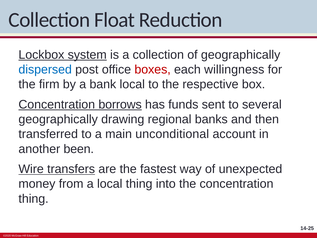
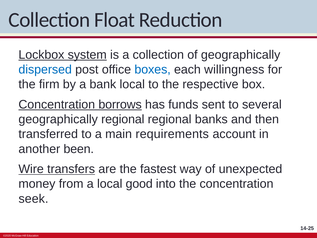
boxes colour: red -> blue
geographically drawing: drawing -> regional
unconditional: unconditional -> requirements
local thing: thing -> good
thing at (34, 199): thing -> seek
